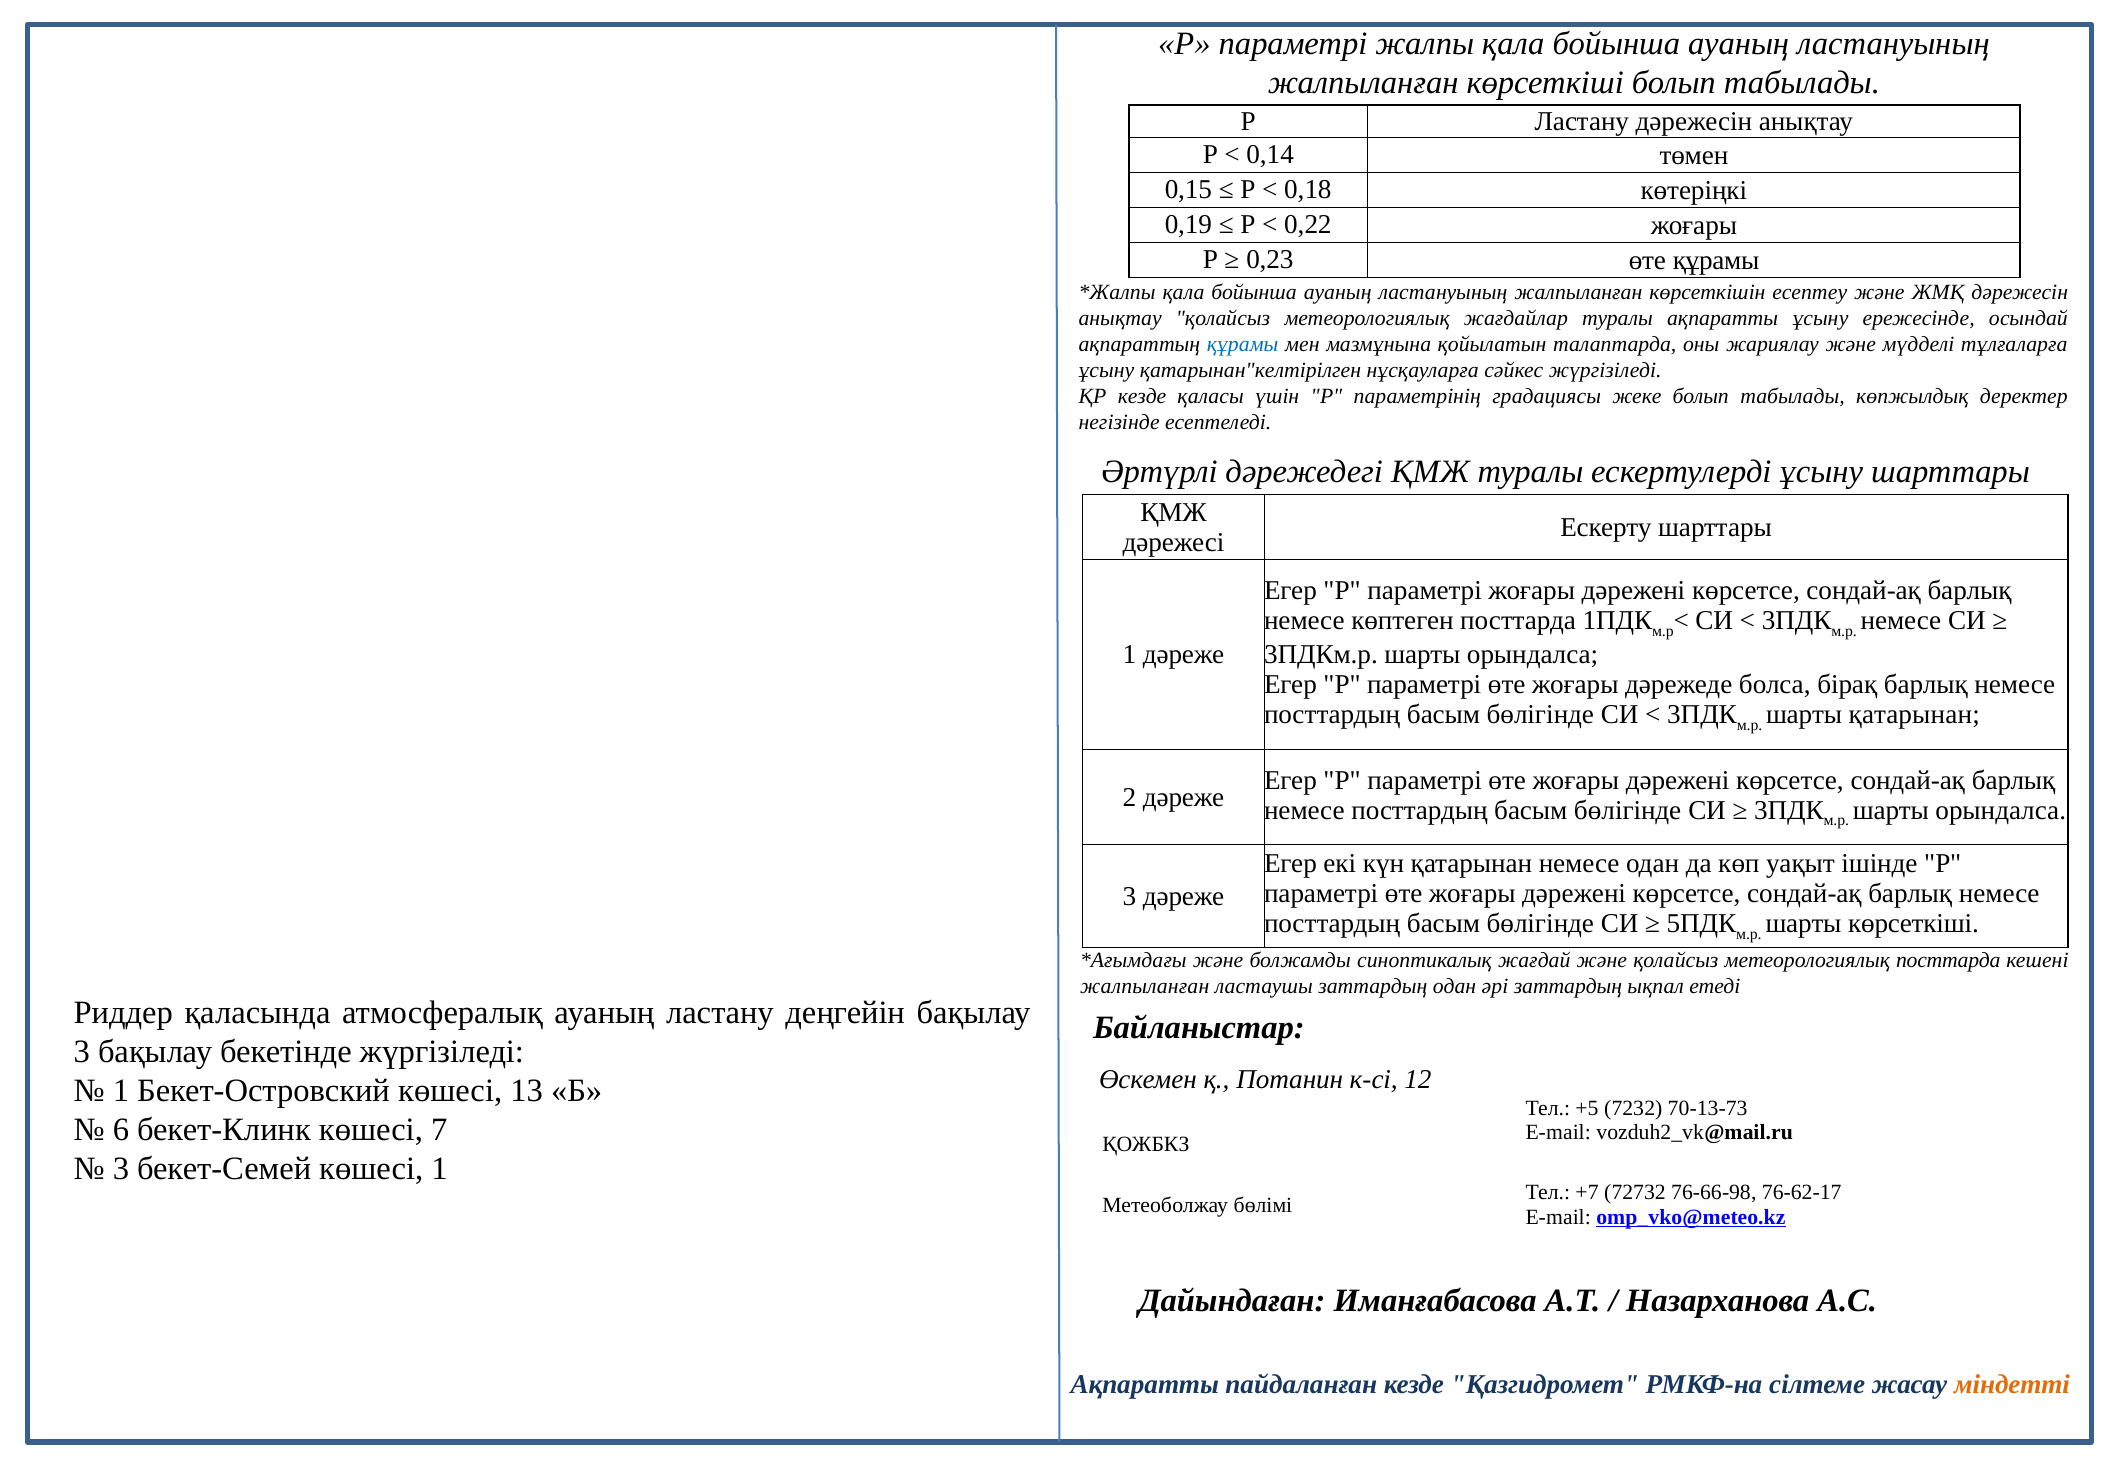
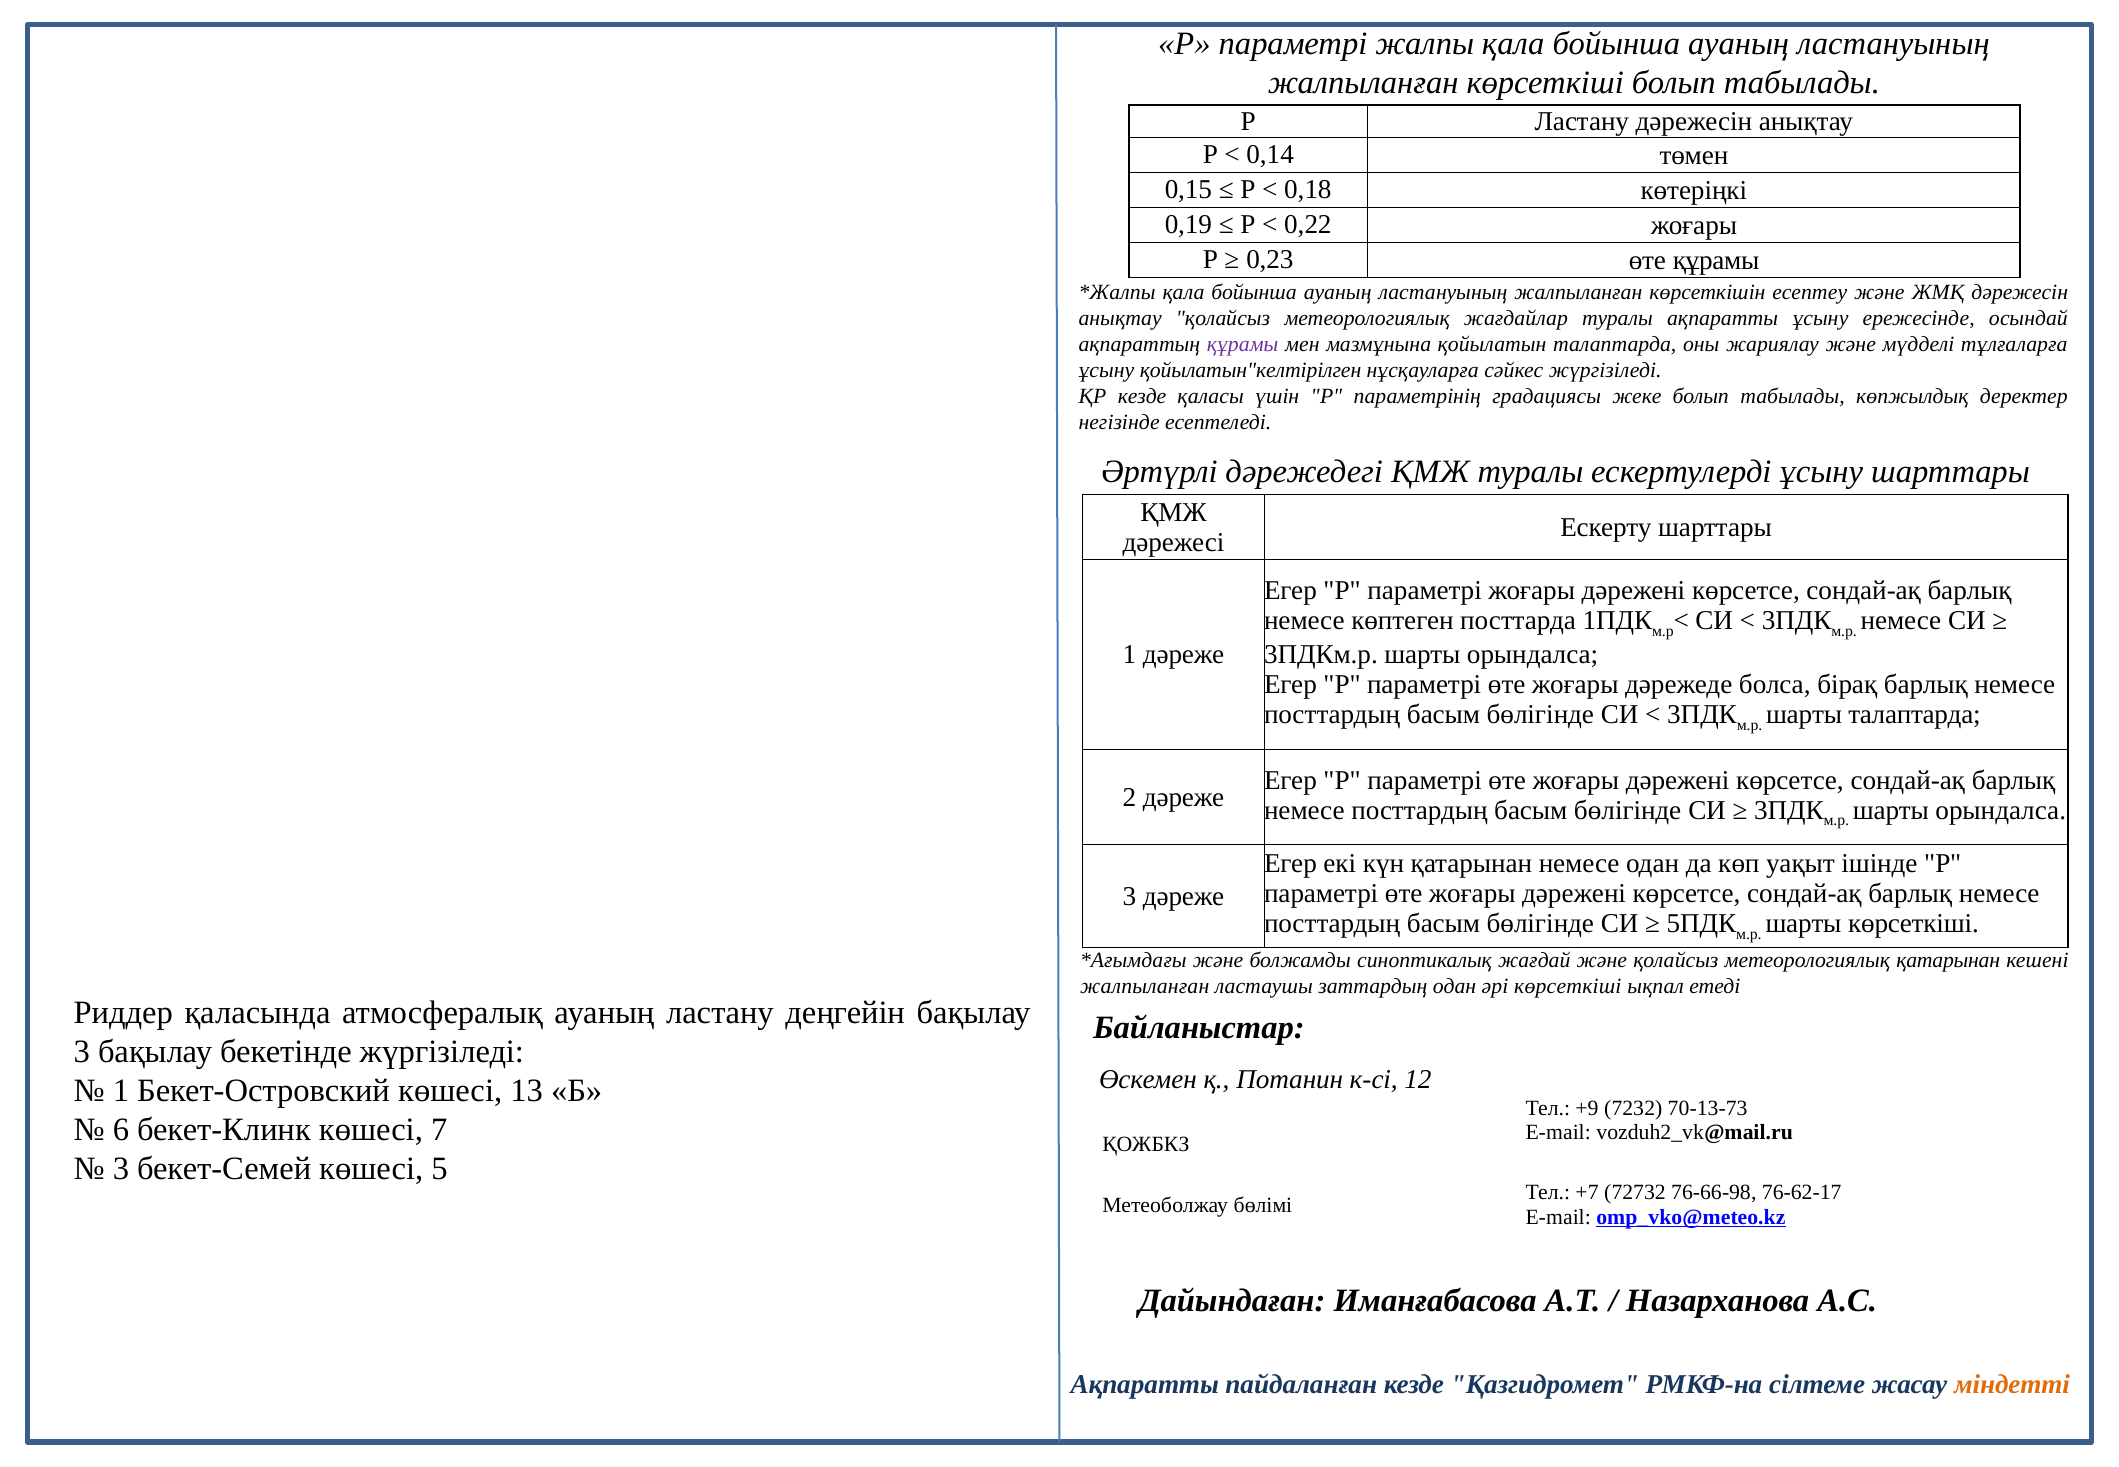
құрамы at (1243, 345) colour: blue -> purple
қатарынан"келтірілген: қатарынан"келтірілген -> қойылатын"келтірілген
шарты қатарынан: қатарынан -> талаптарда
метеорологиялық посттарда: посттарда -> қатарынан
әрі заттардың: заттардың -> көрсеткіші
+5: +5 -> +9
көшесі 1: 1 -> 5
